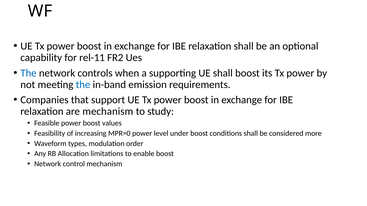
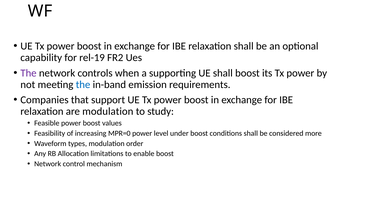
rel-11: rel-11 -> rel-19
The at (28, 73) colour: blue -> purple
are mechanism: mechanism -> modulation
